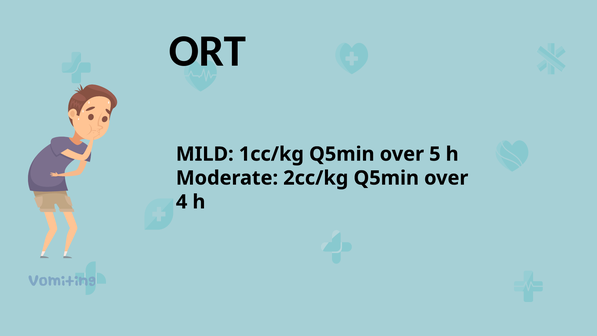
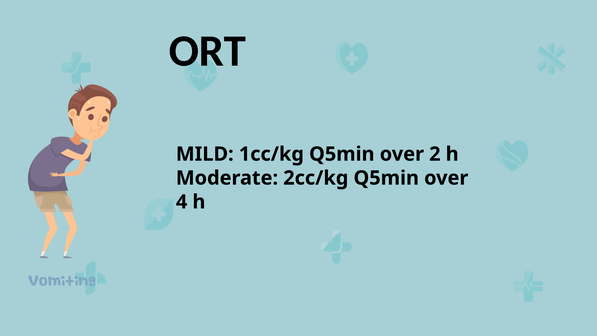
5: 5 -> 2
